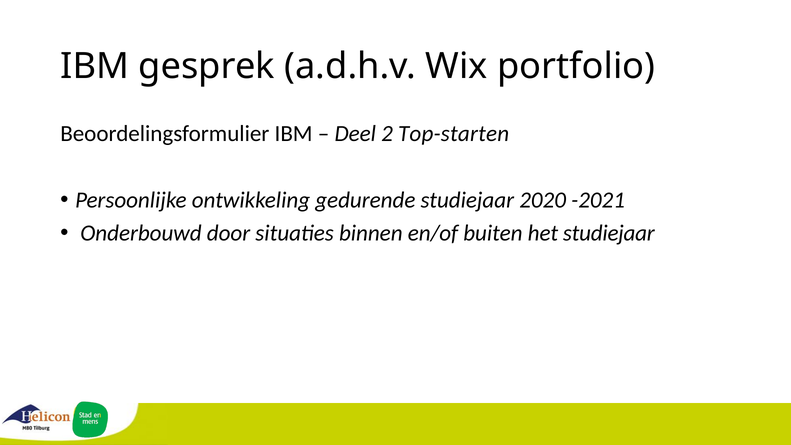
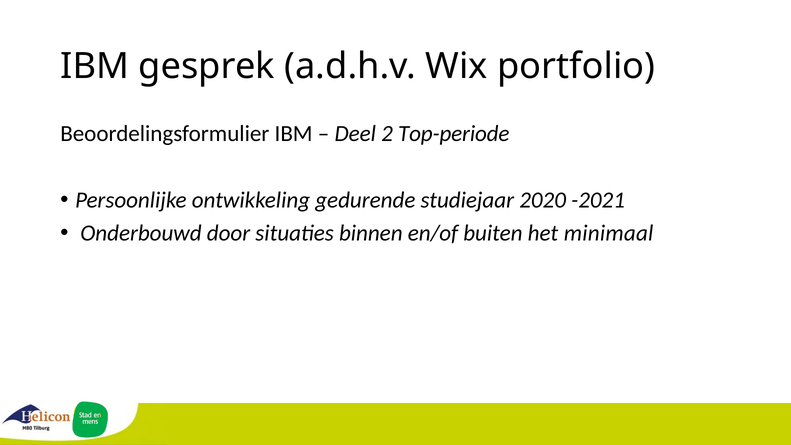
Top-starten: Top-starten -> Top-periode
het studiejaar: studiejaar -> minimaal
